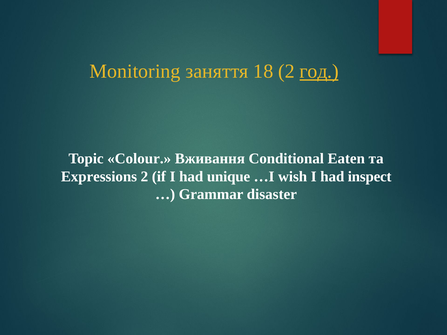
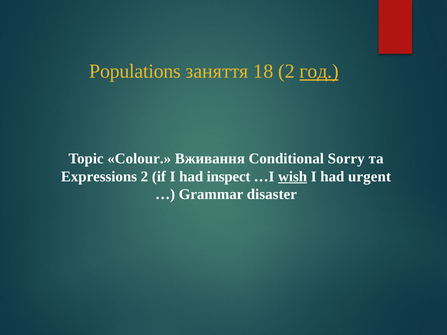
Monitoring: Monitoring -> Populations
Eaten: Eaten -> Sorry
unique: unique -> inspect
wish underline: none -> present
inspect: inspect -> urgent
